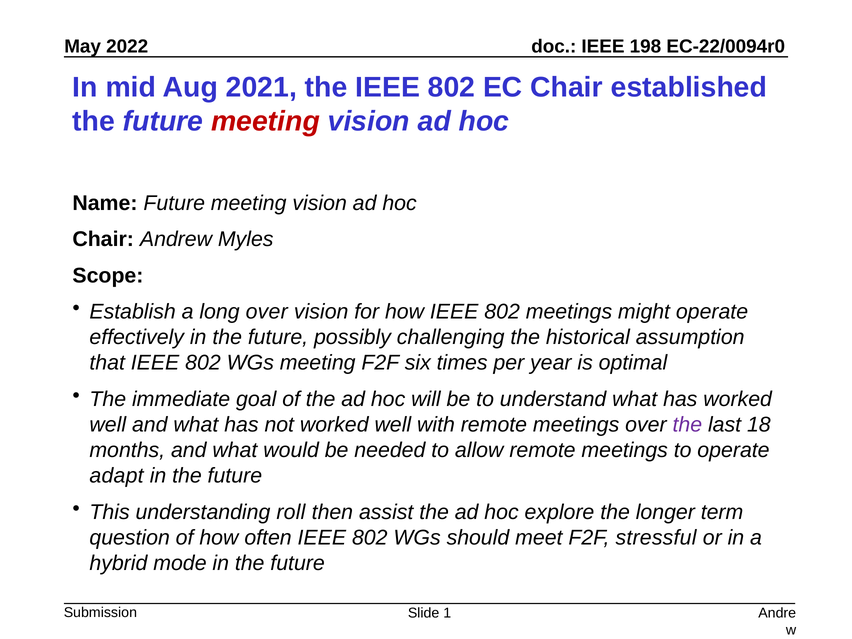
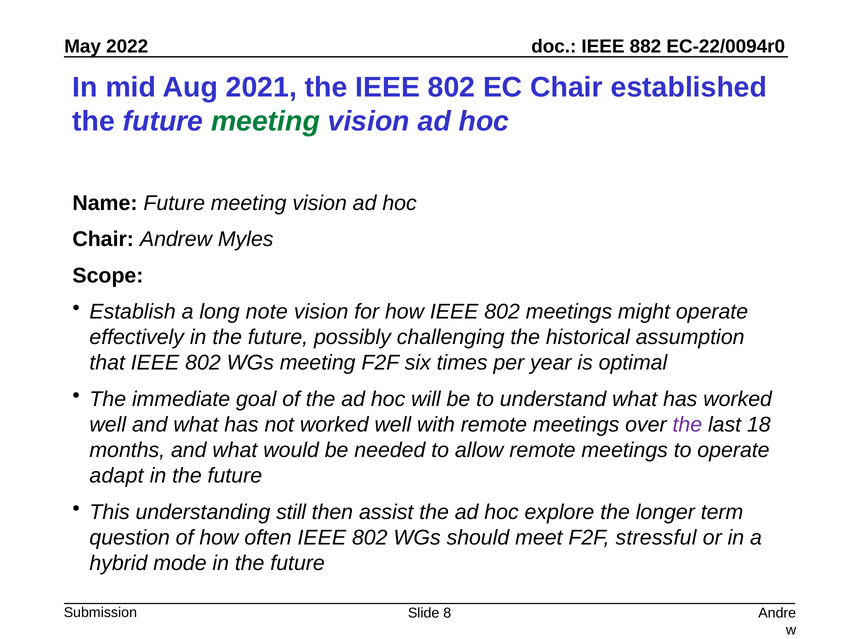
198: 198 -> 882
meeting at (266, 121) colour: red -> green
long over: over -> note
roll: roll -> still
1: 1 -> 8
